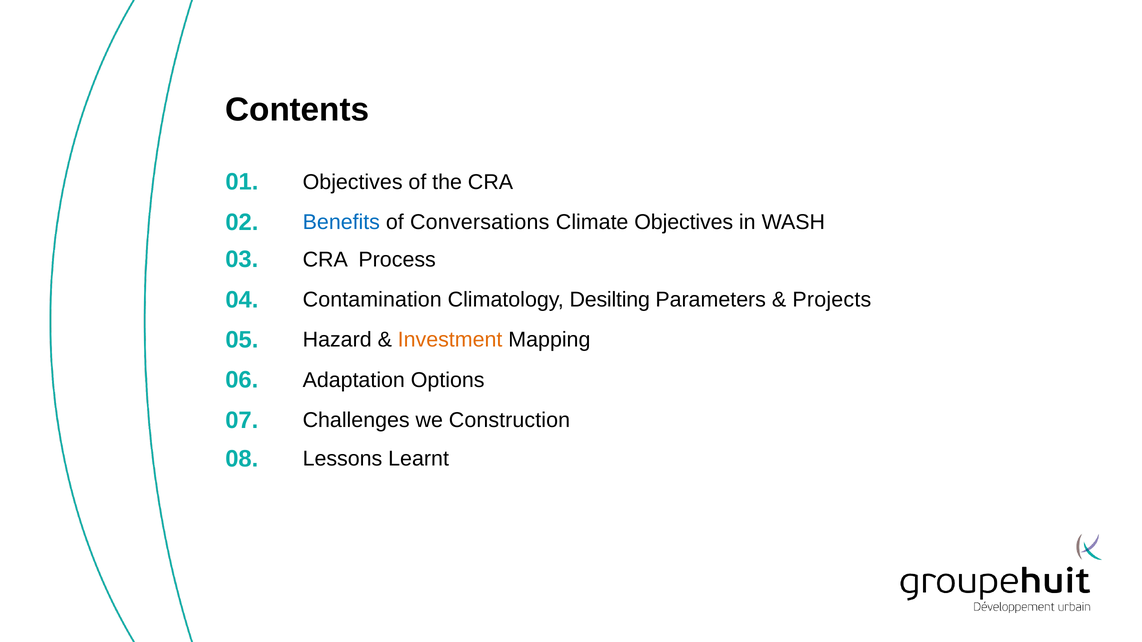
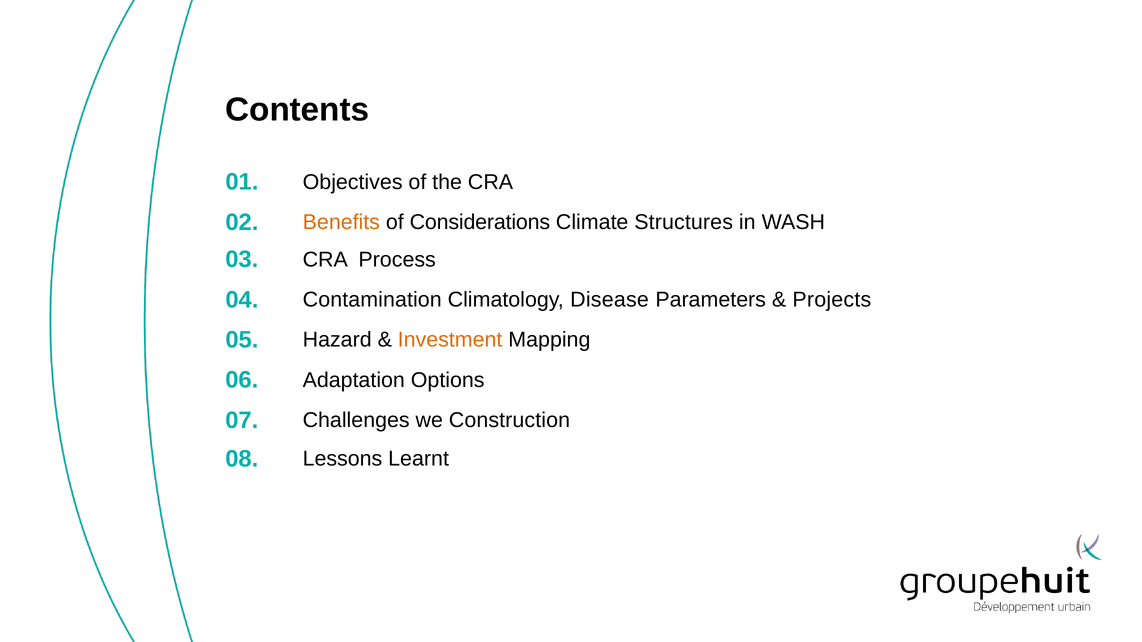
Benefits colour: blue -> orange
Conversations: Conversations -> Considerations
Climate Objectives: Objectives -> Structures
Desilting: Desilting -> Disease
